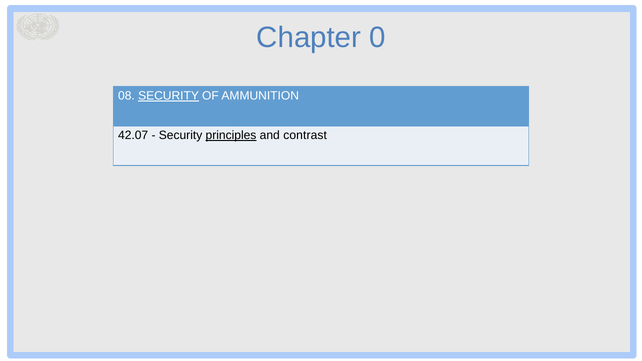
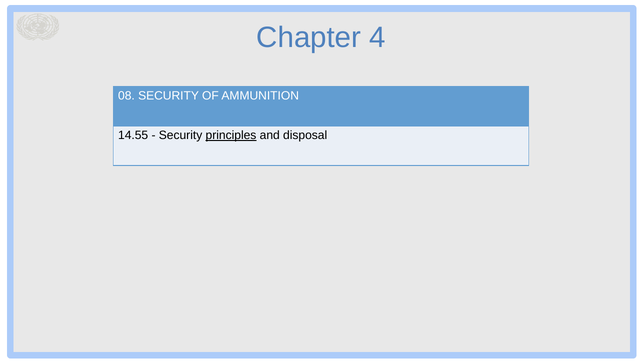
0: 0 -> 4
SECURITY at (169, 96) underline: present -> none
42.07: 42.07 -> 14.55
contrast: contrast -> disposal
